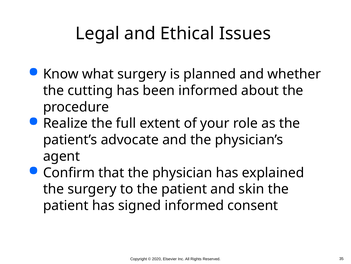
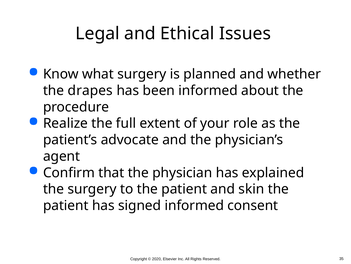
cutting: cutting -> drapes
